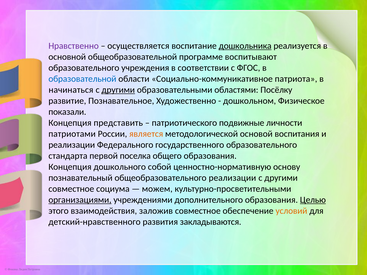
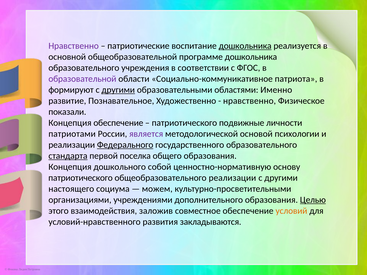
осуществляется: осуществляется -> патриотические
программе воспитывают: воспитывают -> дошкольника
образовательной colour: blue -> purple
начинаться: начинаться -> формируют
Посёлку: Посёлку -> Именно
дошкольном at (250, 101): дошкольном -> нравственно
Концепция представить: представить -> обеспечение
является colour: orange -> purple
воспитания: воспитания -> психологии
Федерального underline: none -> present
стандарта underline: none -> present
познавательный at (81, 178): познавательный -> патриотического
совместное at (71, 189): совместное -> настоящего
организациями underline: present -> none
детский-нравственного: детский-нравственного -> условий-нравственного
